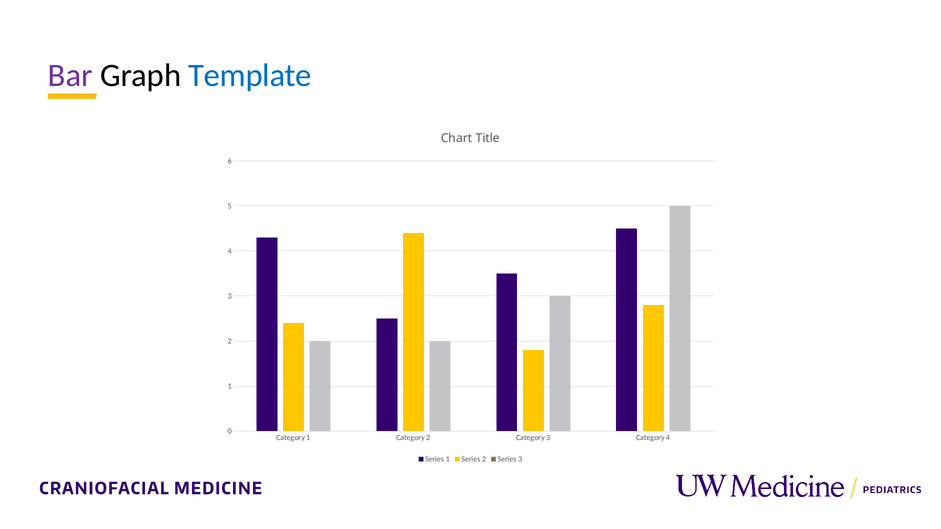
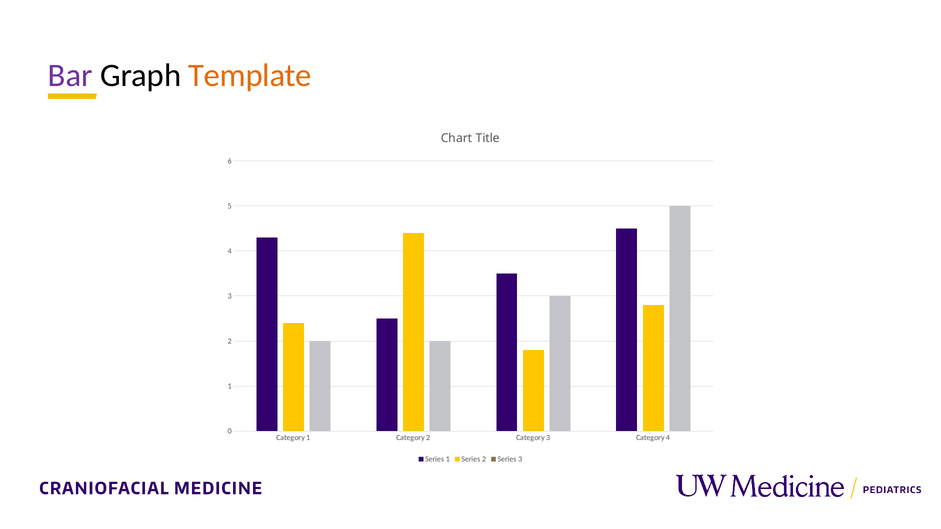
Template colour: blue -> orange
